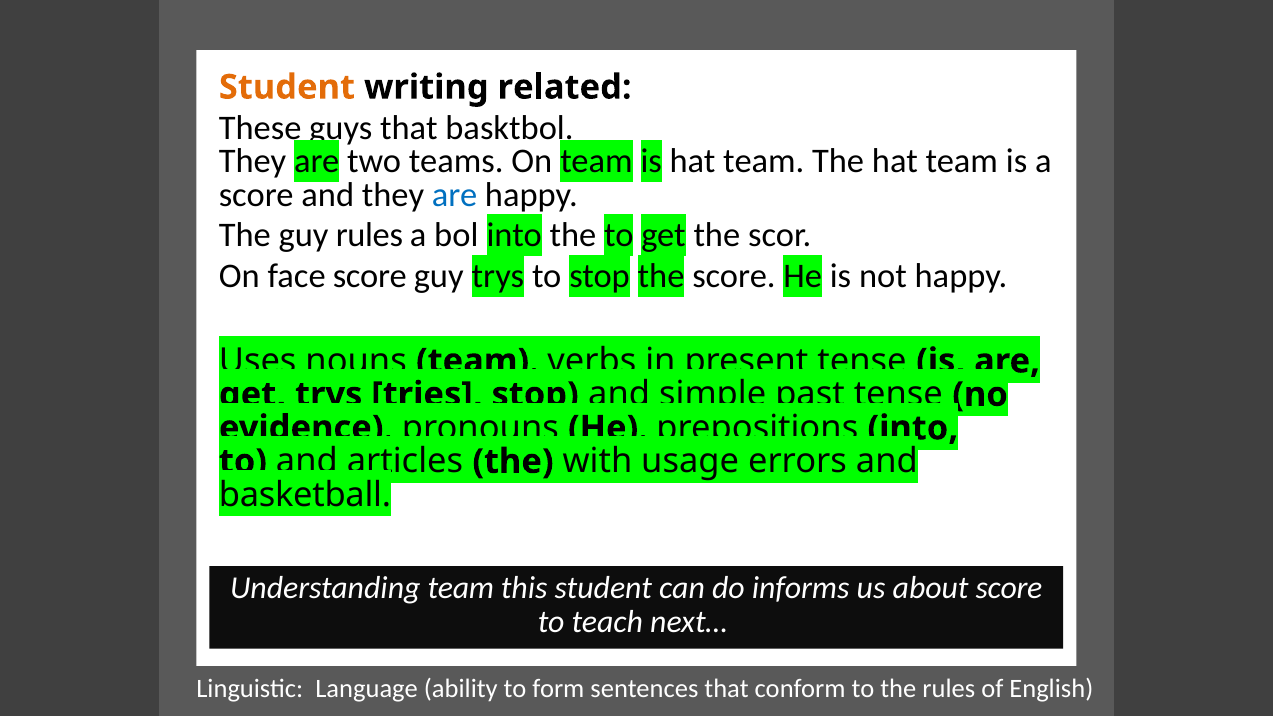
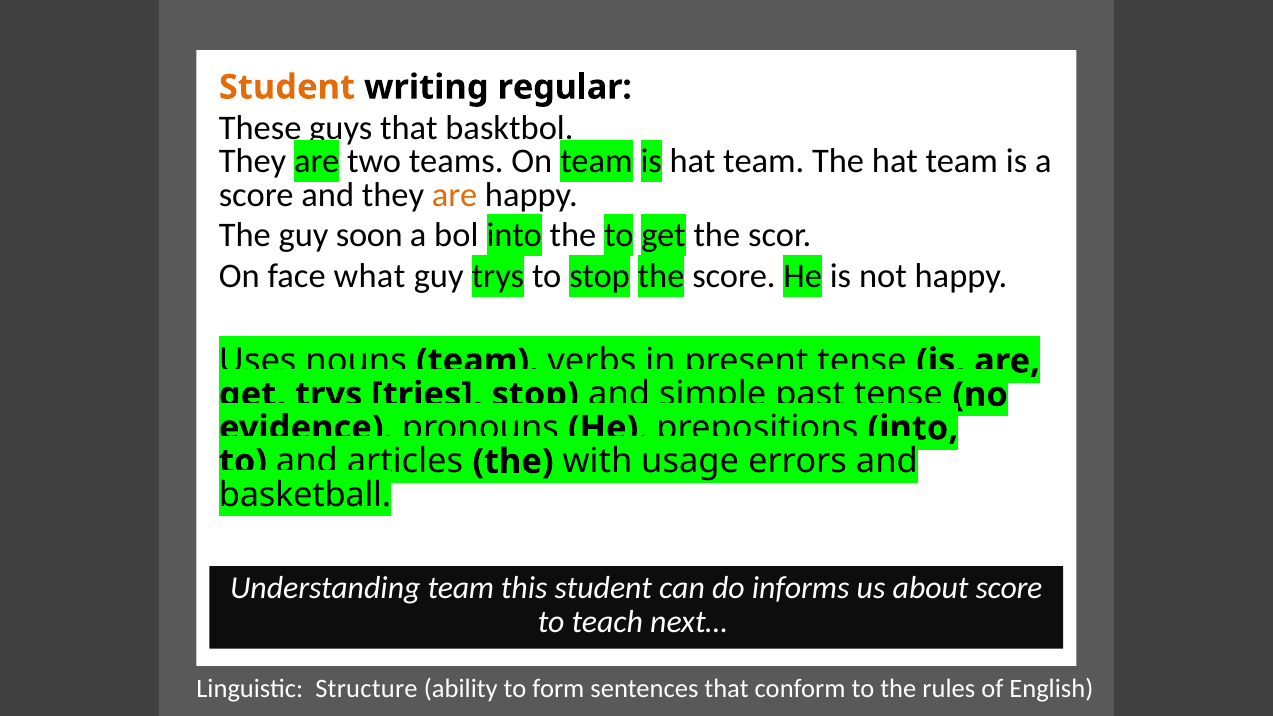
related: related -> regular
are at (455, 195) colour: blue -> orange
guy rules: rules -> soon
face score: score -> what
Language: Language -> Structure
